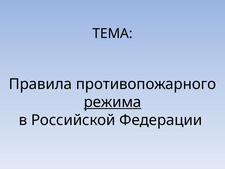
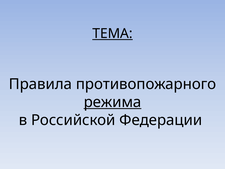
ТЕМА underline: none -> present
